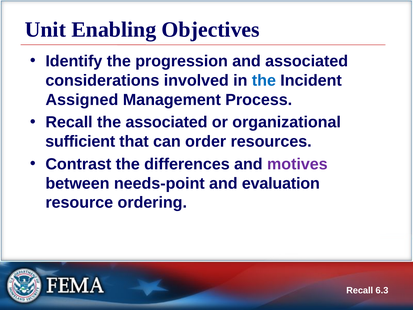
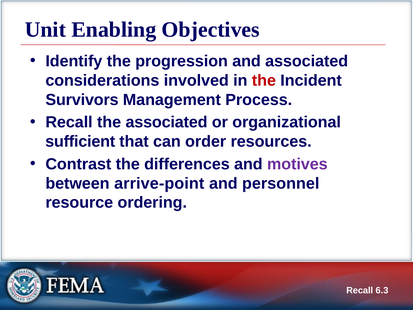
the at (264, 80) colour: blue -> red
Assigned: Assigned -> Survivors
needs-point: needs-point -> arrive-point
evaluation: evaluation -> personnel
